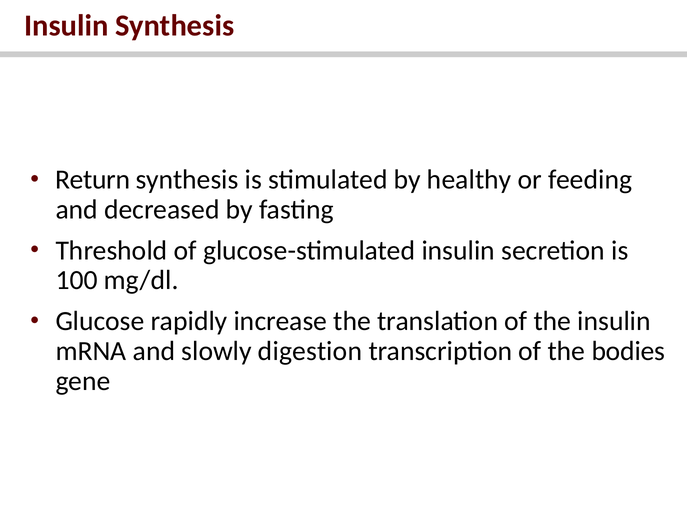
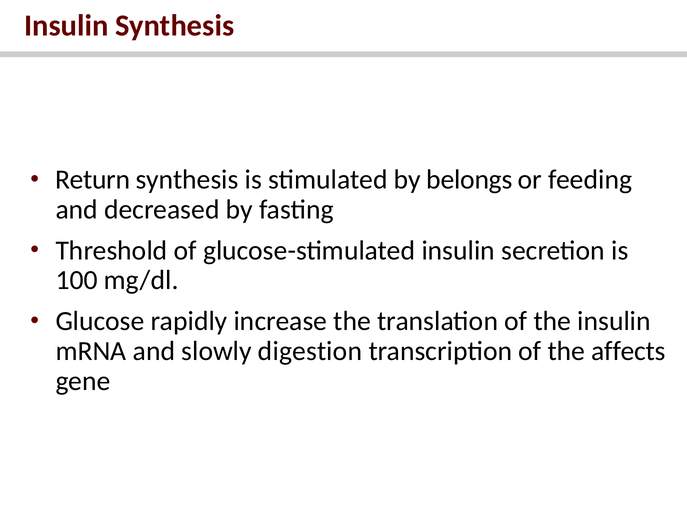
healthy: healthy -> belongs
bodies: bodies -> affects
